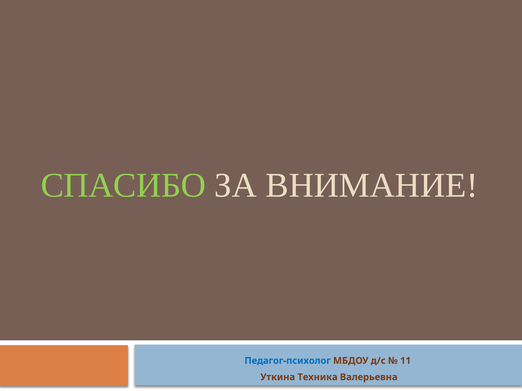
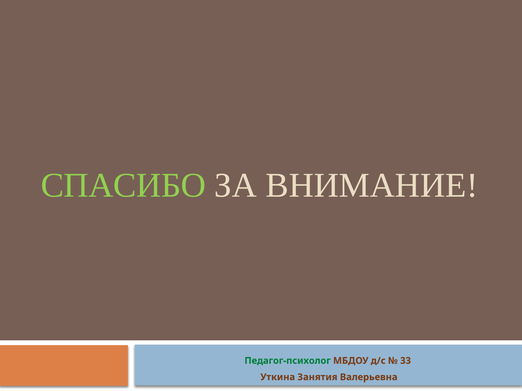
Педагог-психолог colour: blue -> green
11: 11 -> 33
Техника: Техника -> Занятия
